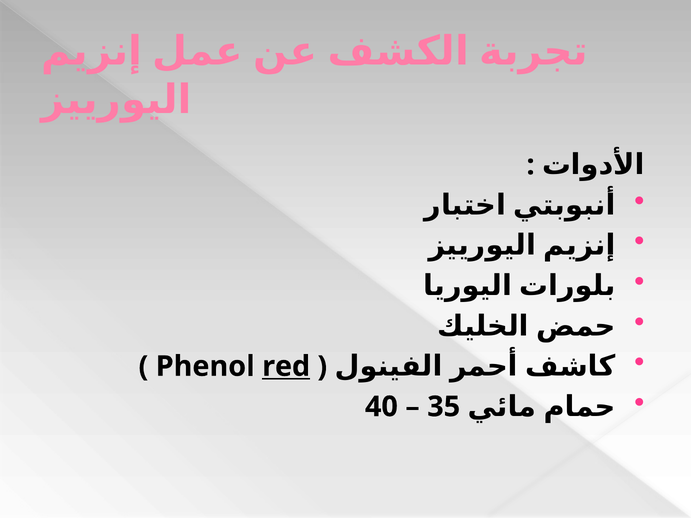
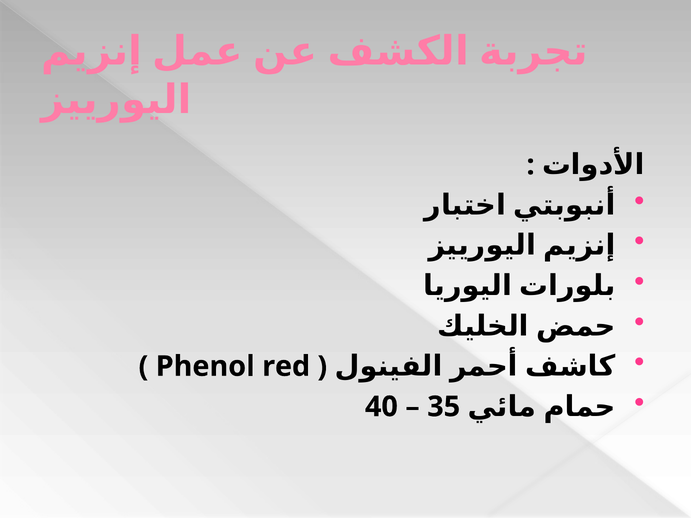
red underline: present -> none
